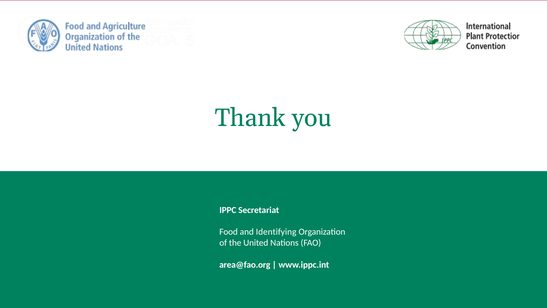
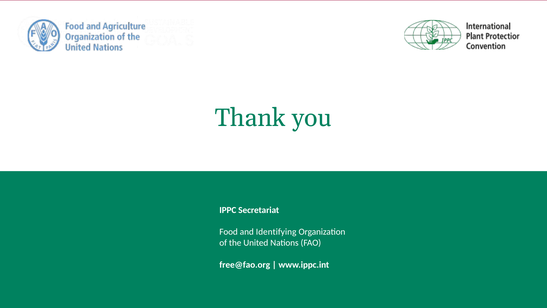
area@fao.org: area@fao.org -> free@fao.org
